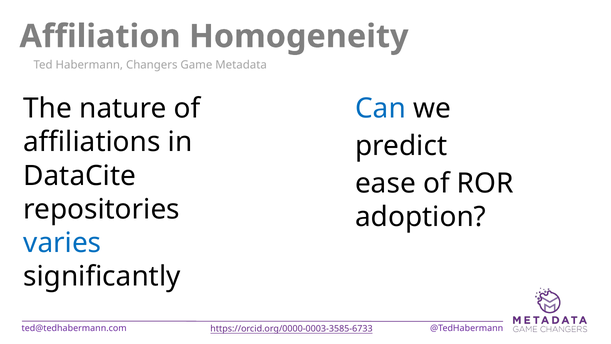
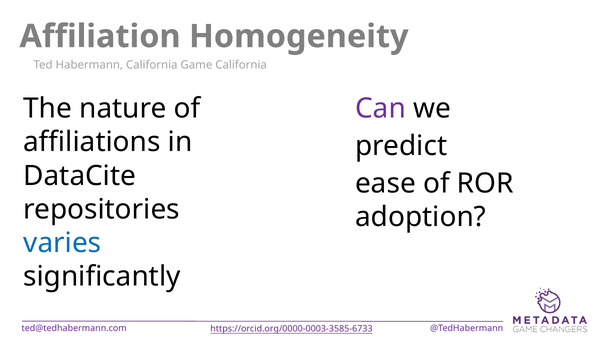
Habermann Changers: Changers -> California
Game Metadata: Metadata -> California
Can colour: blue -> purple
